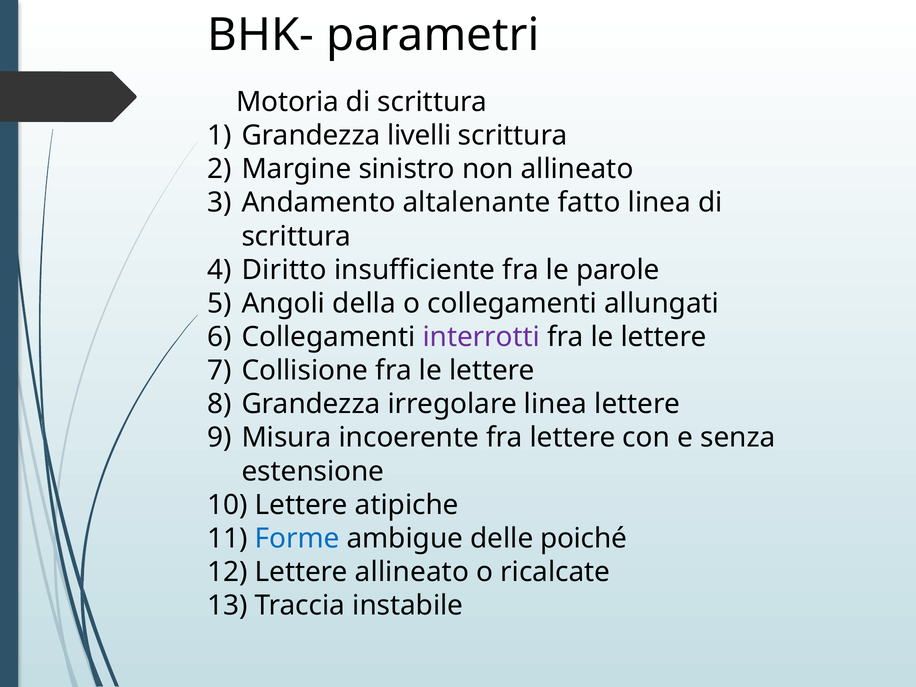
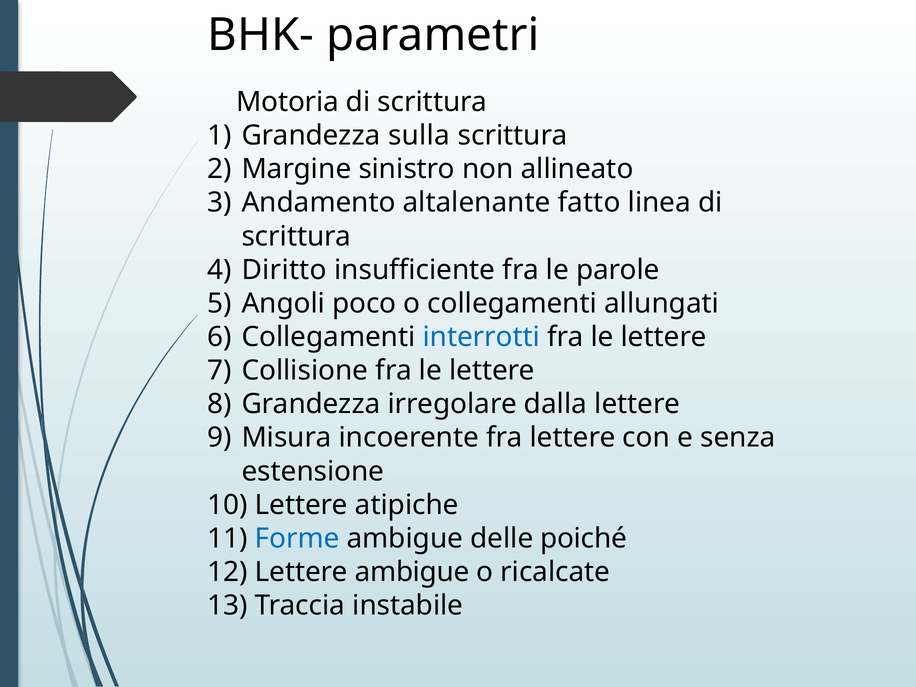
livelli: livelli -> sulla
della: della -> poco
interrotti colour: purple -> blue
irregolare linea: linea -> dalla
Lettere allineato: allineato -> ambigue
